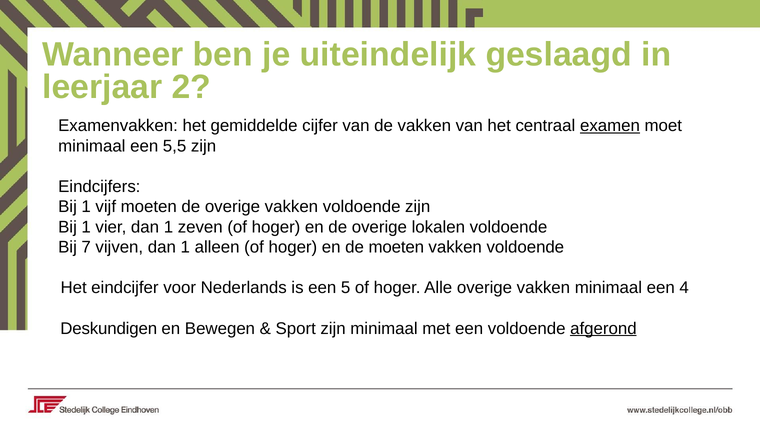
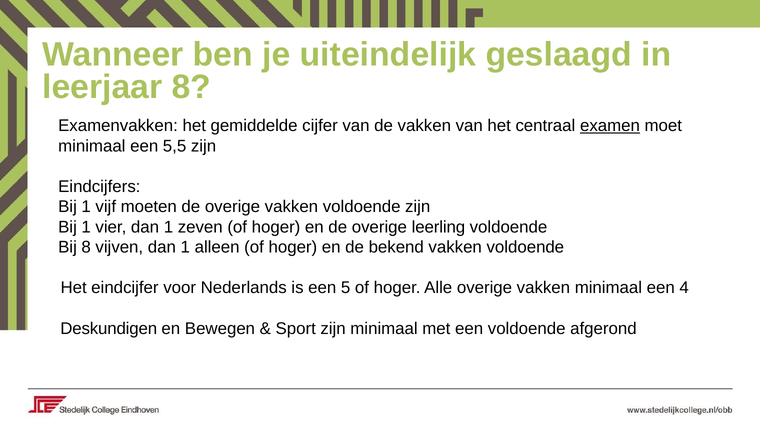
leerjaar 2: 2 -> 8
lokalen: lokalen -> leerling
Bij 7: 7 -> 8
de moeten: moeten -> bekend
afgerond underline: present -> none
